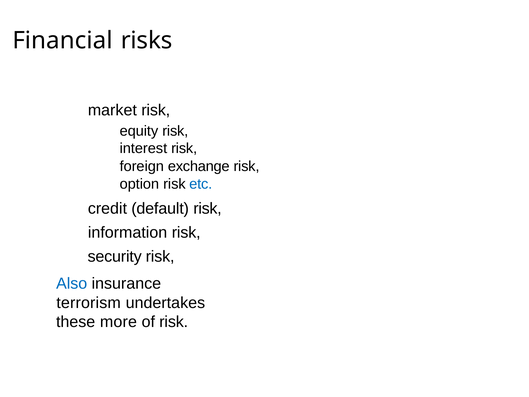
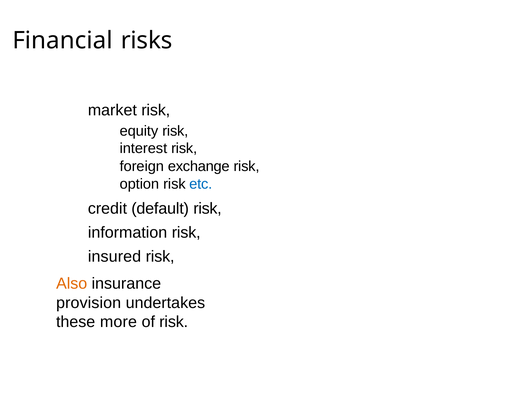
security: security -> insured
Also colour: blue -> orange
terrorism: terrorism -> provision
